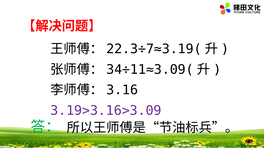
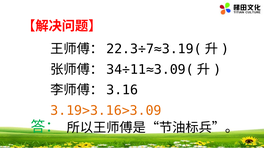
3.19>3.16>3.09 colour: purple -> orange
